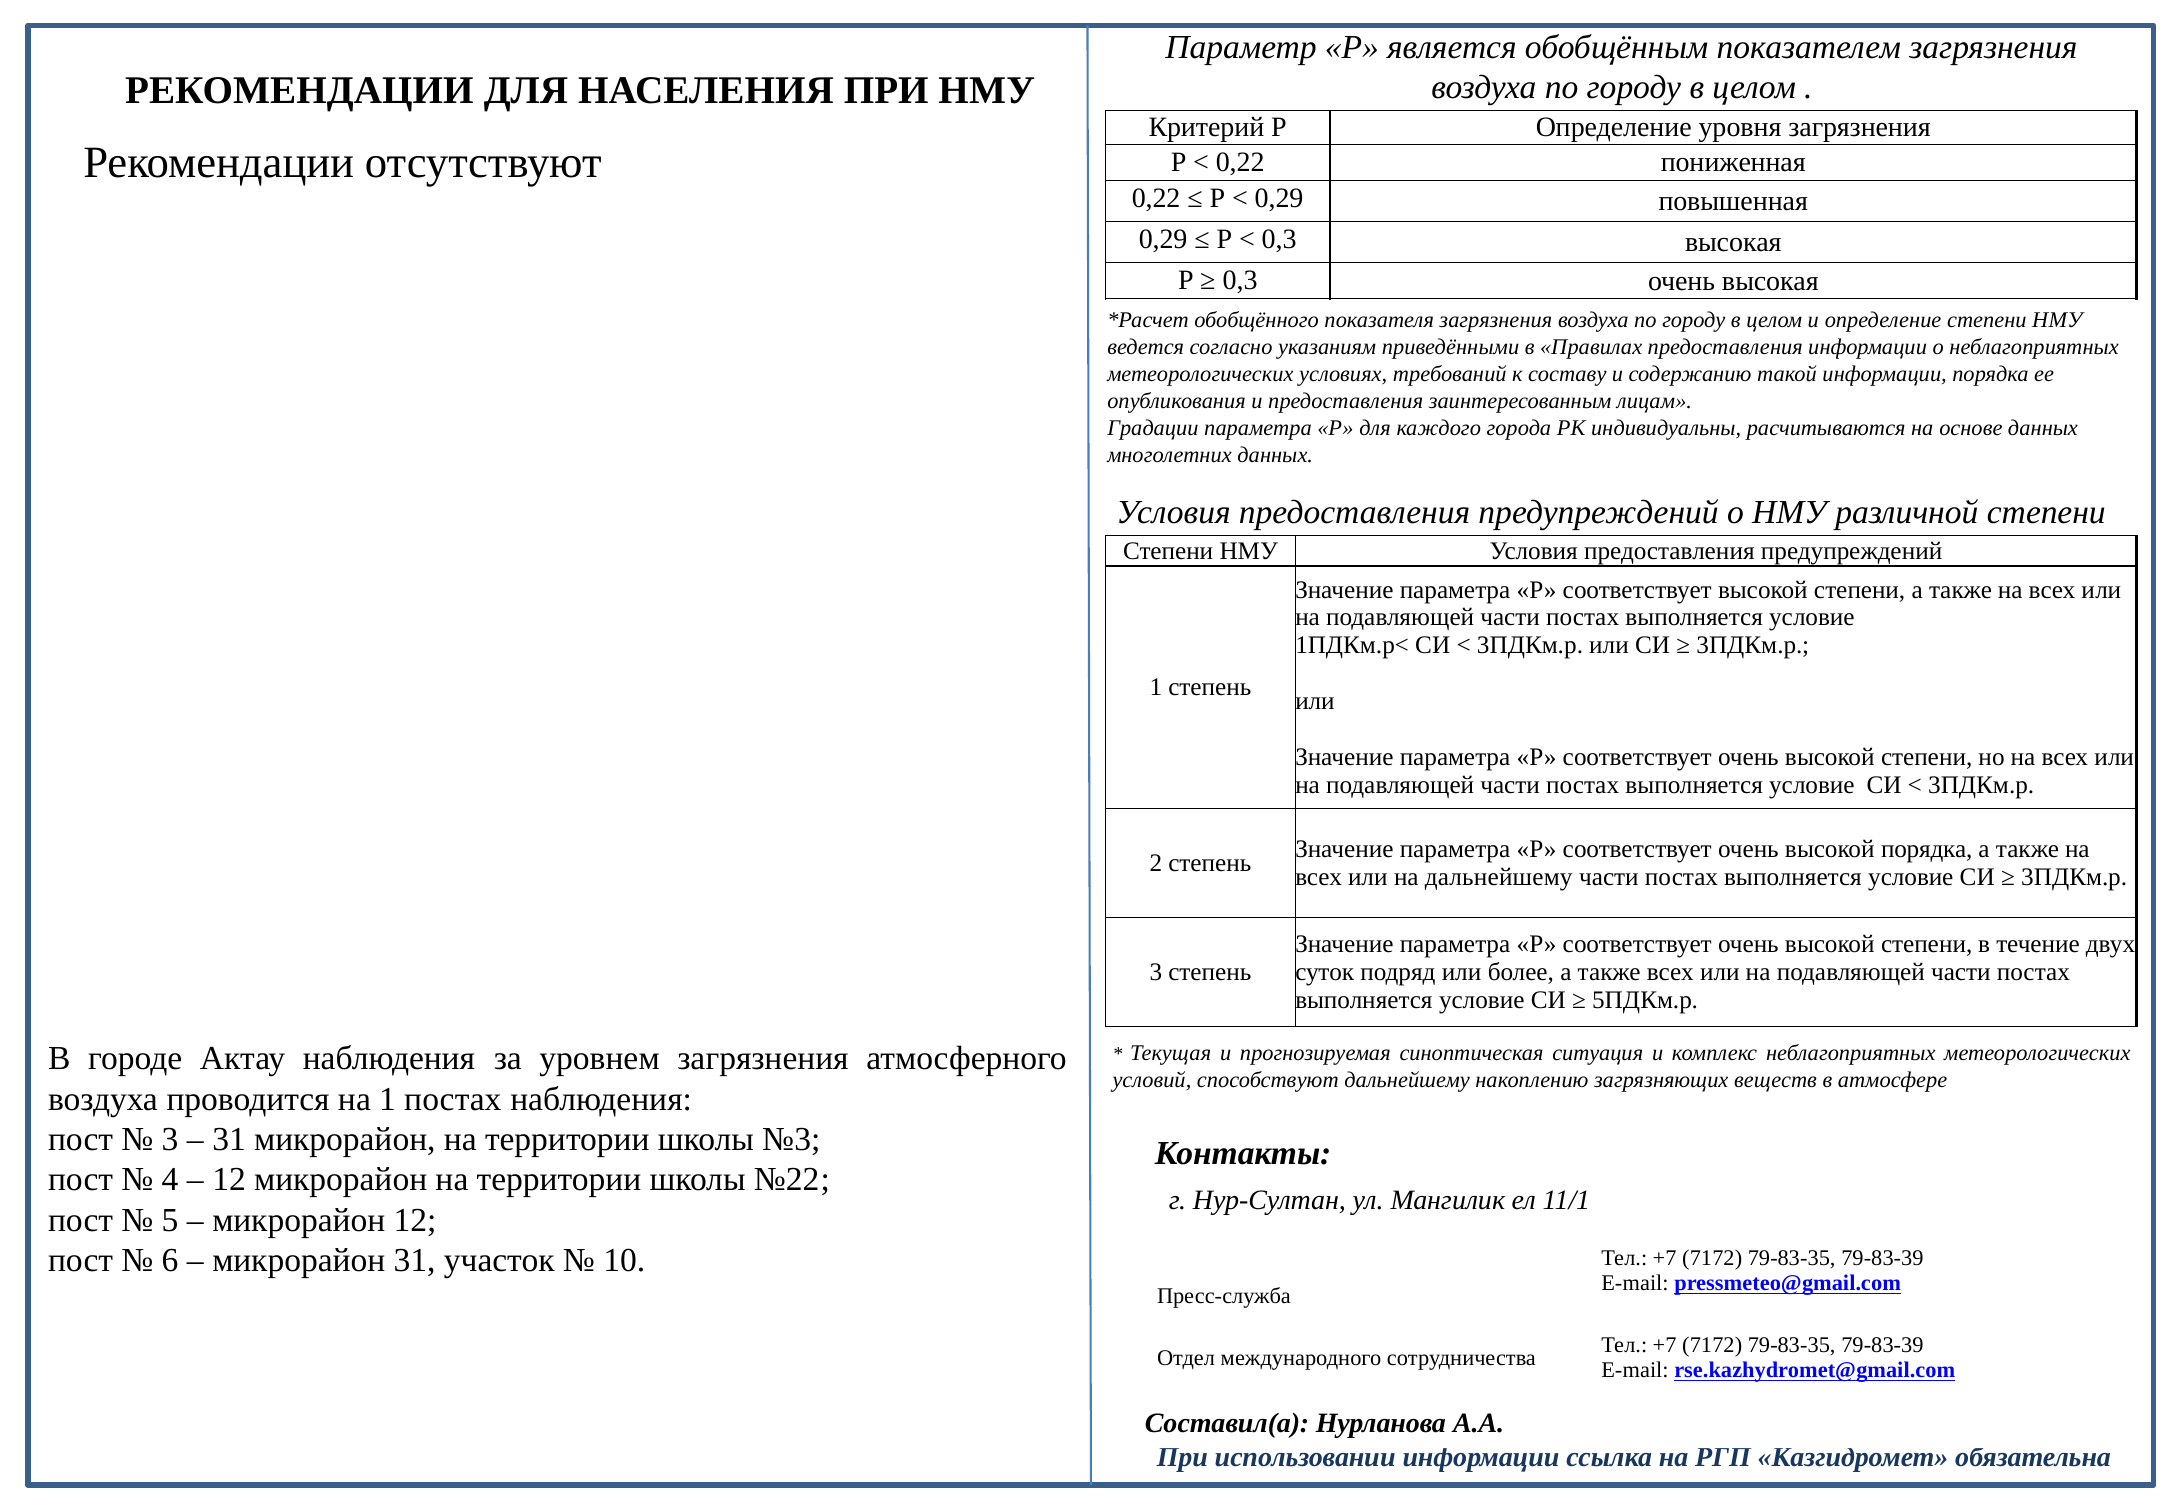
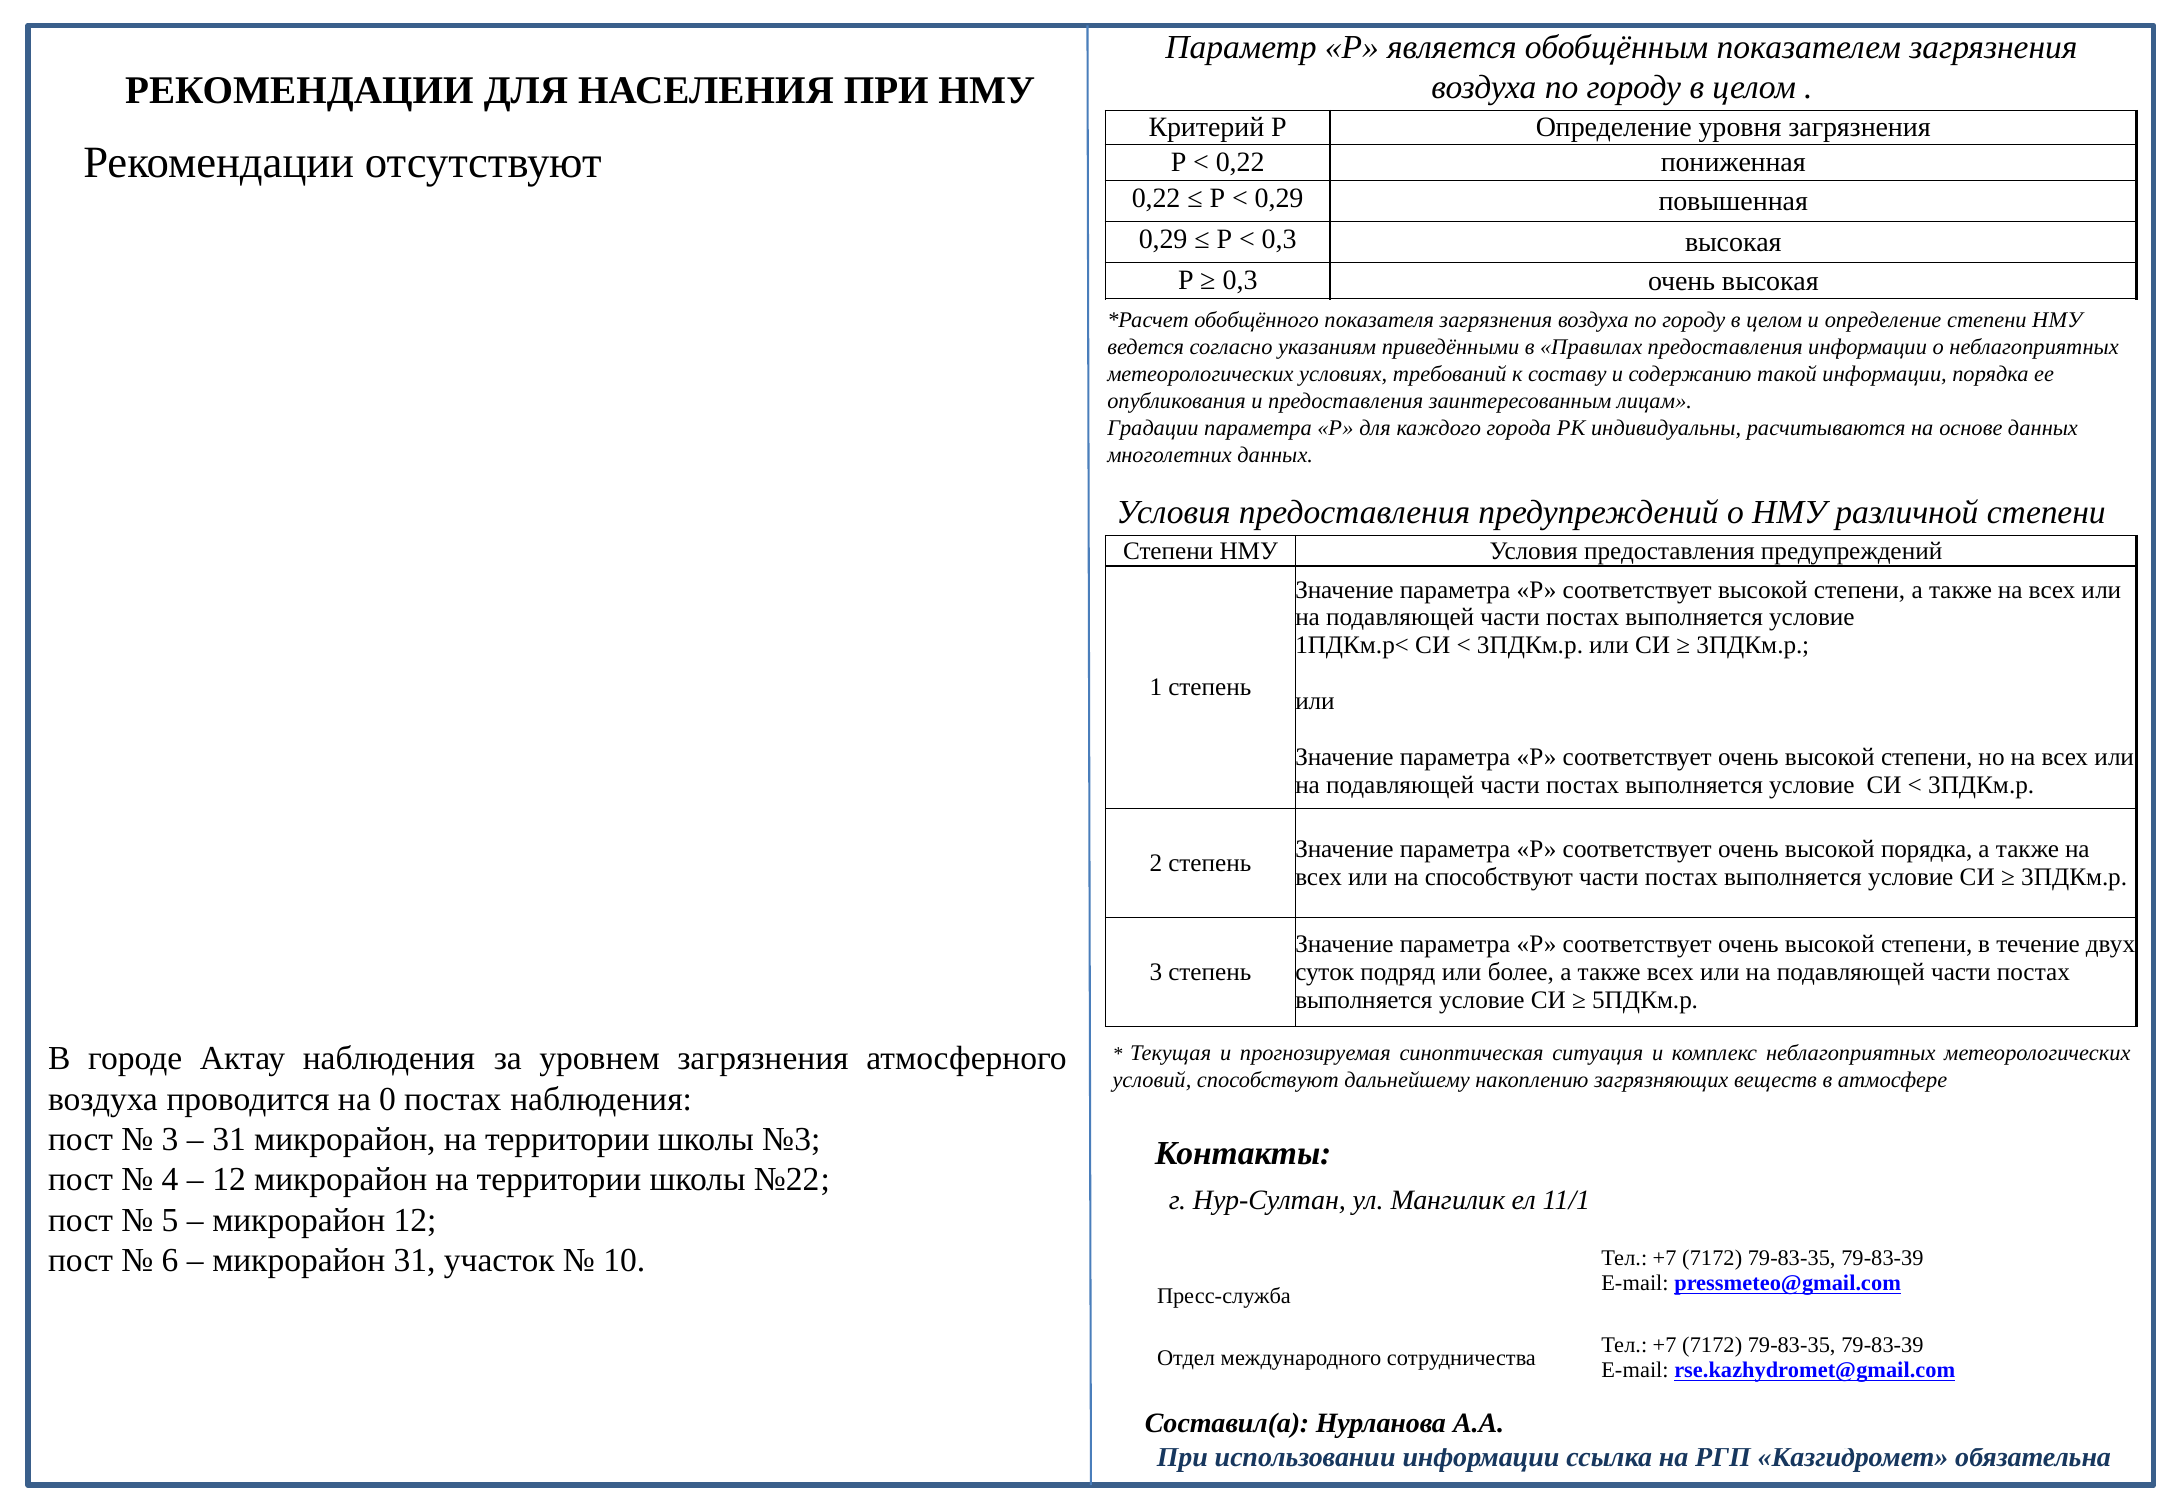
на дальнейшему: дальнейшему -> способствуют
на 1: 1 -> 0
